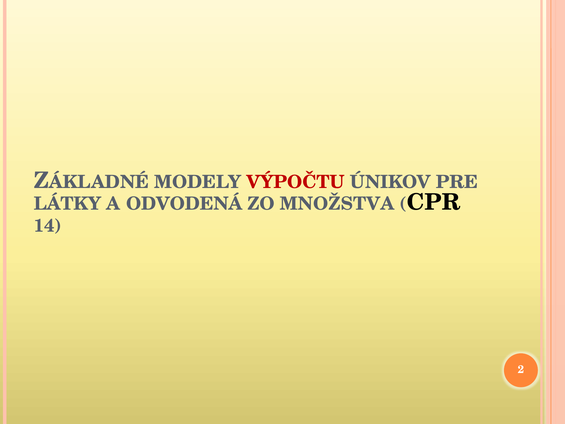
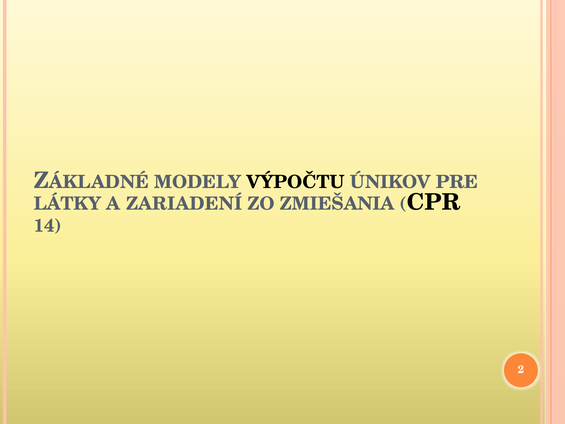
VÝPOČTU colour: red -> black
ODVODENÁ: ODVODENÁ -> ZARIADENÍ
MNOŽSTVA: MNOŽSTVA -> ZMIEŠANIA
